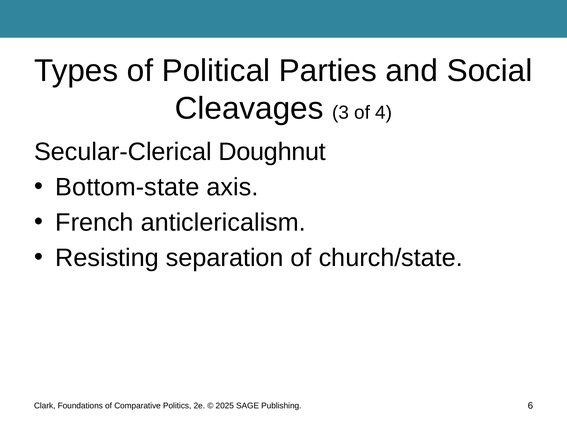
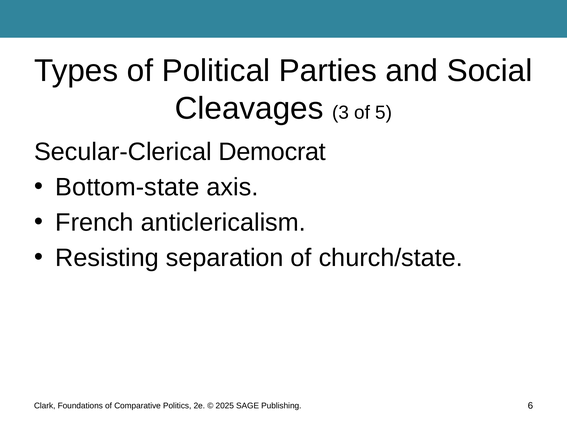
4: 4 -> 5
Doughnut: Doughnut -> Democrat
